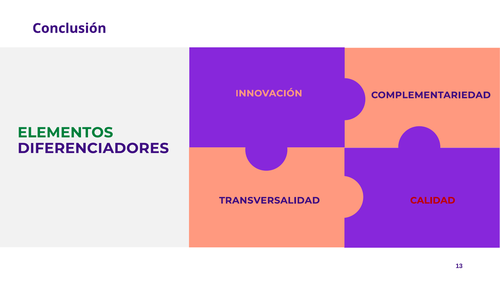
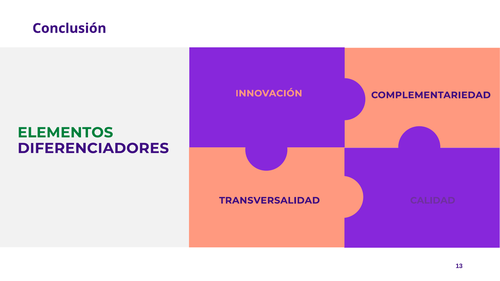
CALIDAD colour: red -> purple
